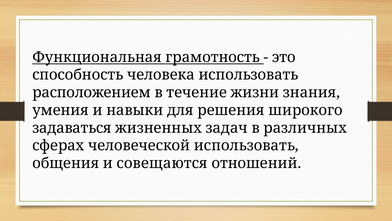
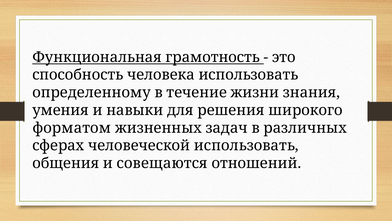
расположением: расположением -> определенному
задаваться: задаваться -> форматом
